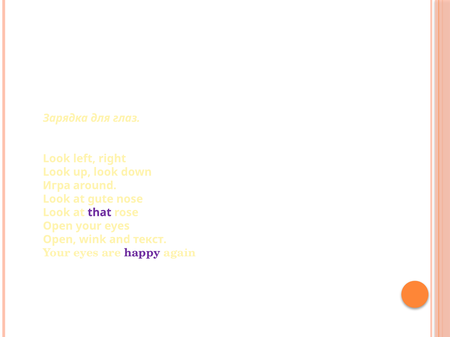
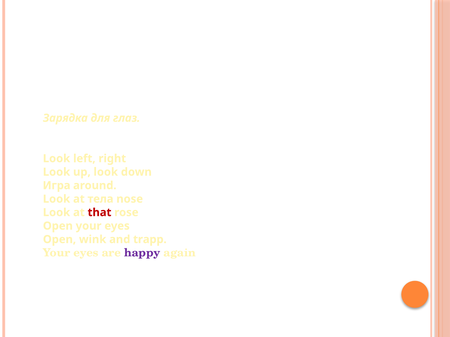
gute: gute -> тела
that colour: purple -> red
текст: текст -> trapp
